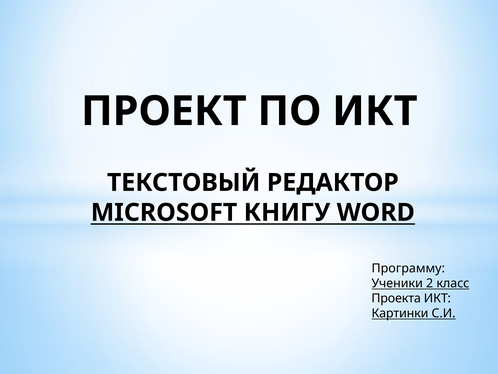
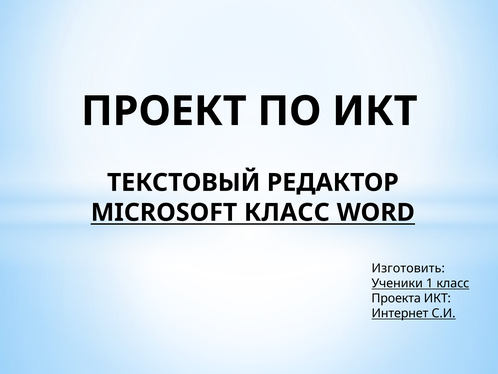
MICROSOFT КНИГУ: КНИГУ -> КЛАСС
Программу: Программу -> Изготовить
2: 2 -> 1
Картинки: Картинки -> Интернет
